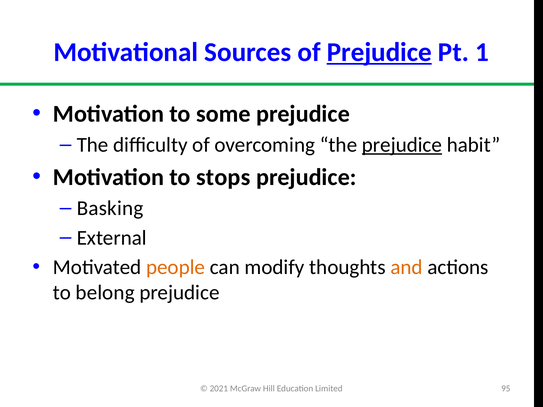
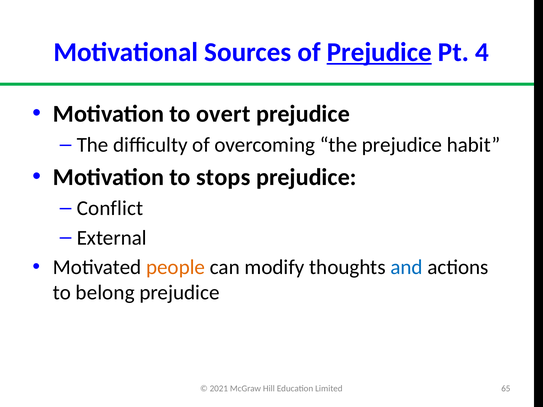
1: 1 -> 4
some: some -> overt
prejudice at (402, 145) underline: present -> none
Basking: Basking -> Conflict
and colour: orange -> blue
95: 95 -> 65
